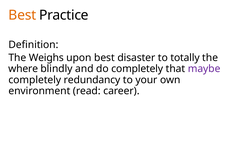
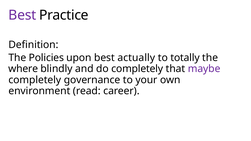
Best at (22, 15) colour: orange -> purple
Weighs: Weighs -> Policies
disaster: disaster -> actually
redundancy: redundancy -> governance
